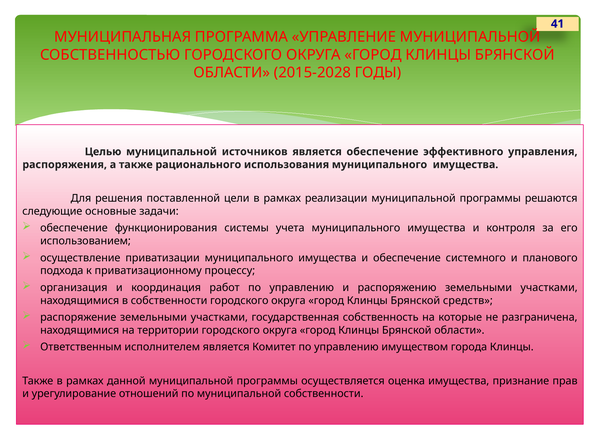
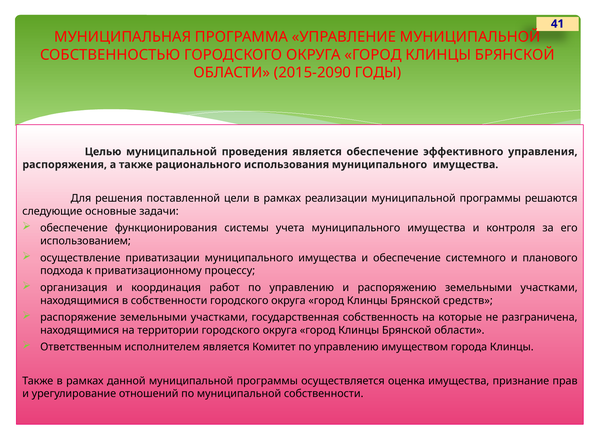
2015-2028: 2015-2028 -> 2015-2090
источников: источников -> проведения
